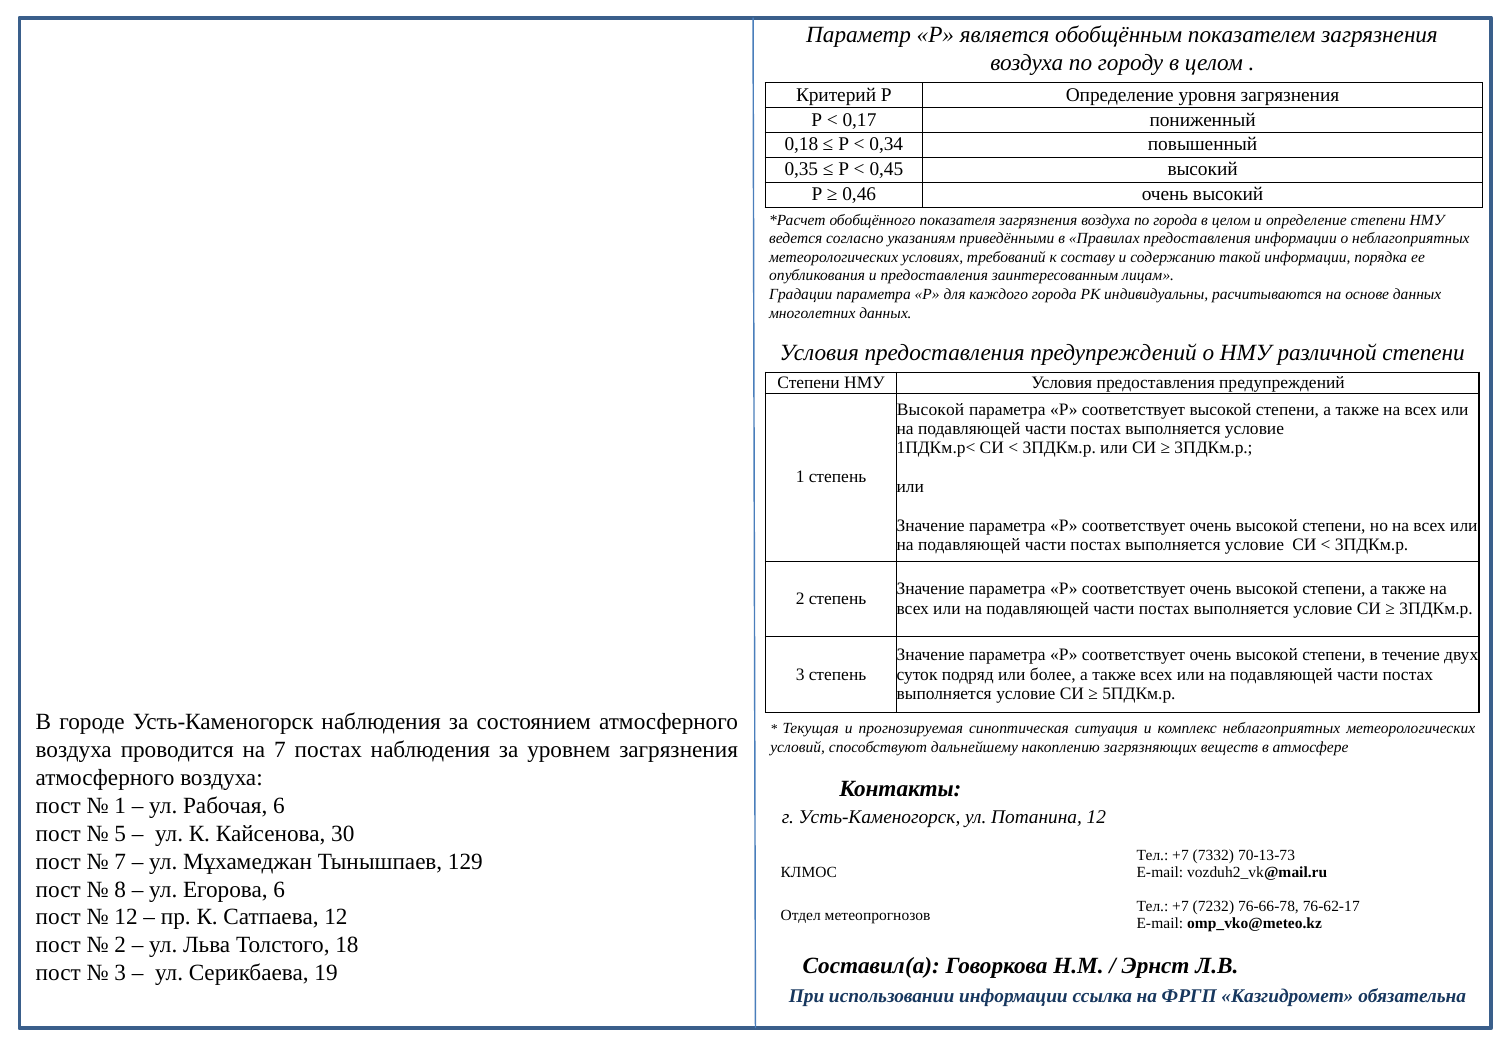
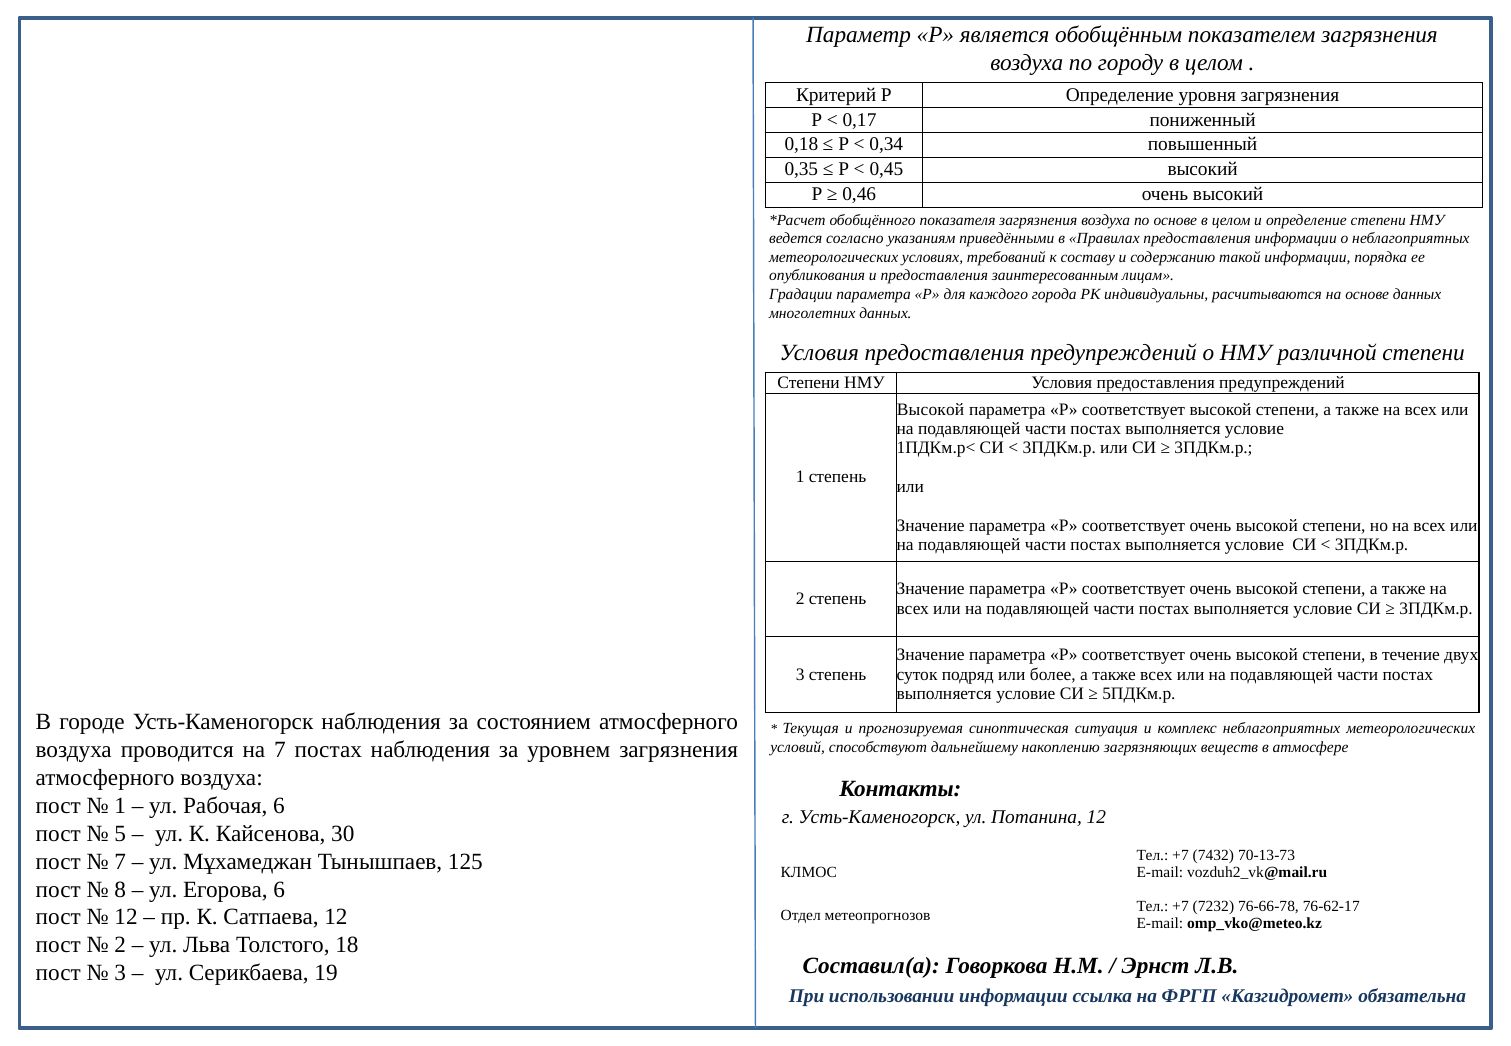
по города: города -> основе
7332: 7332 -> 7432
129: 129 -> 125
